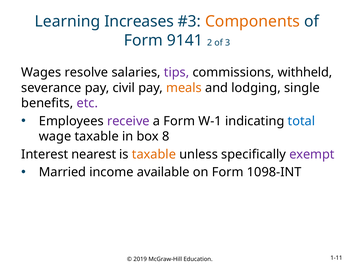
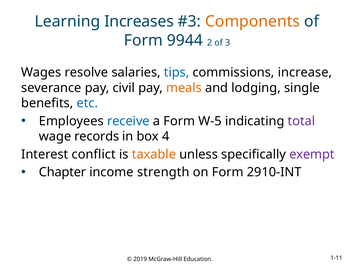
9141: 9141 -> 9944
tips colour: purple -> blue
withheld: withheld -> increase
etc colour: purple -> blue
receive colour: purple -> blue
W-1: W-1 -> W-5
total colour: blue -> purple
wage taxable: taxable -> records
8: 8 -> 4
nearest: nearest -> conflict
Married: Married -> Chapter
available: available -> strength
1098-INT: 1098-INT -> 2910-INT
